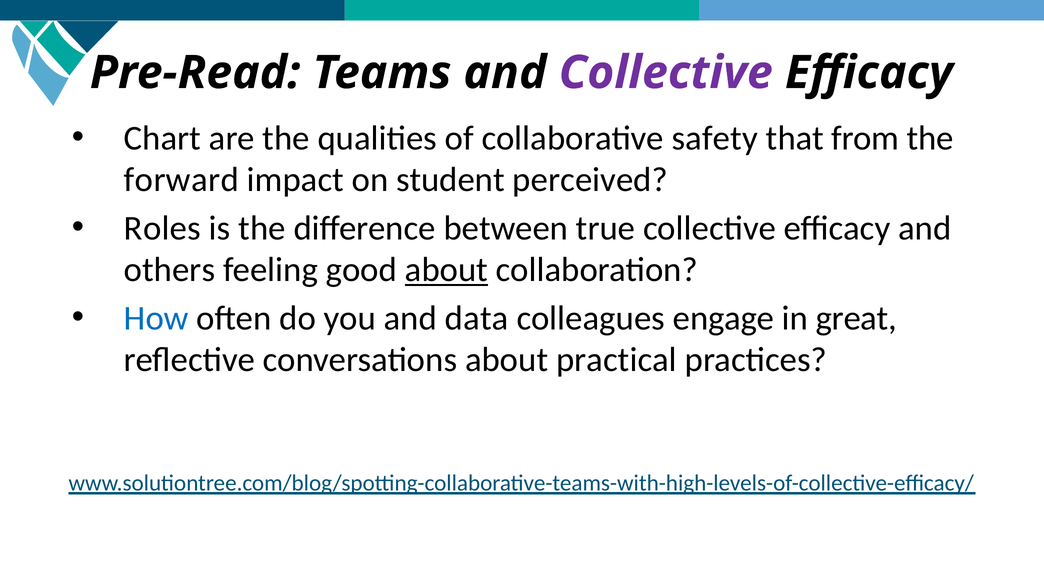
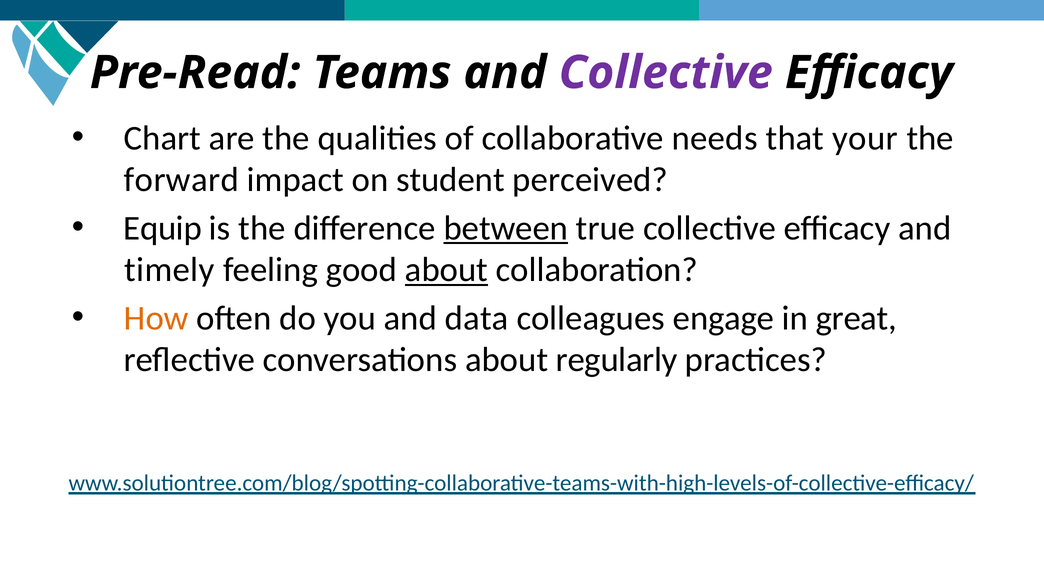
safety: safety -> needs
from: from -> your
Roles: Roles -> Equip
between underline: none -> present
others: others -> timely
How colour: blue -> orange
practical: practical -> regularly
